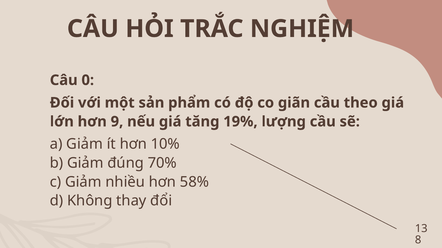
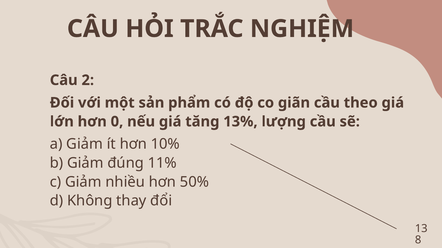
0: 0 -> 2
9: 9 -> 0
19%: 19% -> 13%
70%: 70% -> 11%
58%: 58% -> 50%
